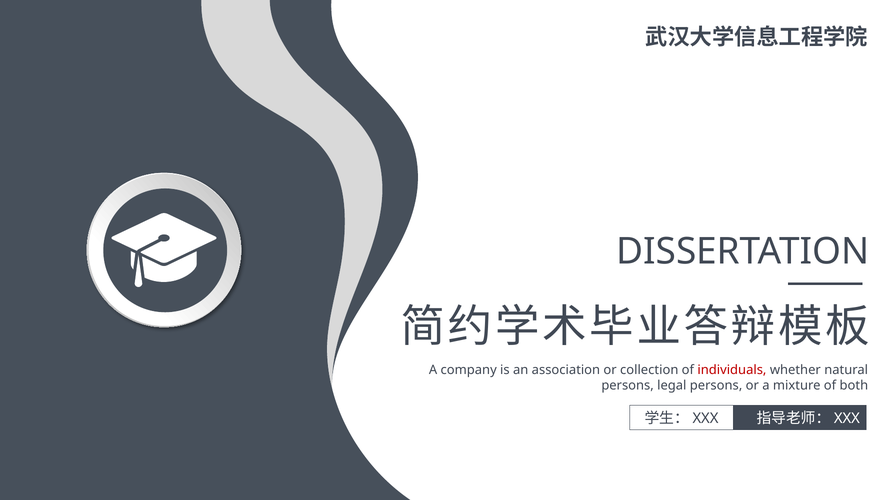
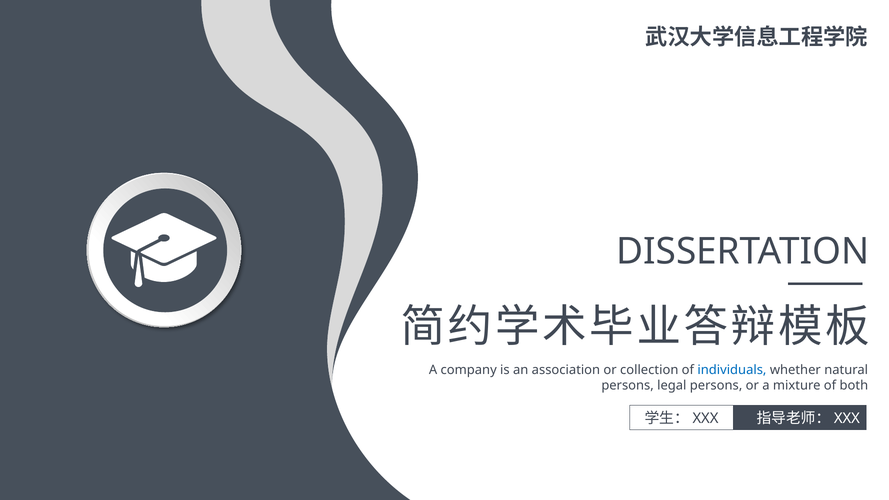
individuals colour: red -> blue
